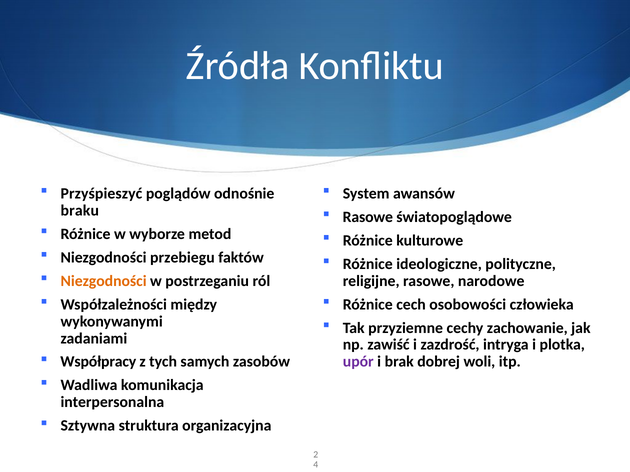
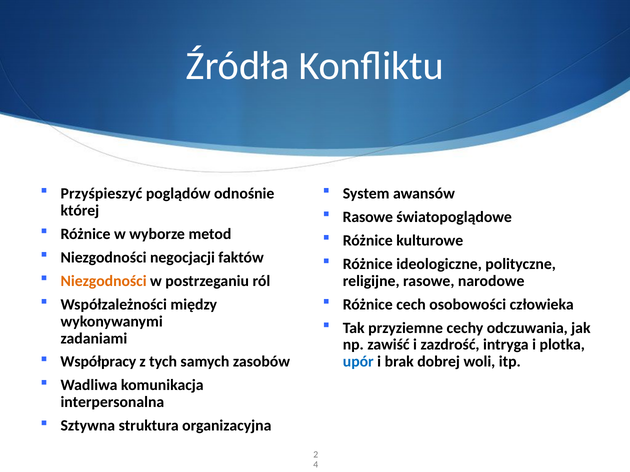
braku: braku -> której
przebiegu: przebiegu -> negocjacji
zachowanie: zachowanie -> odczuwania
upór colour: purple -> blue
